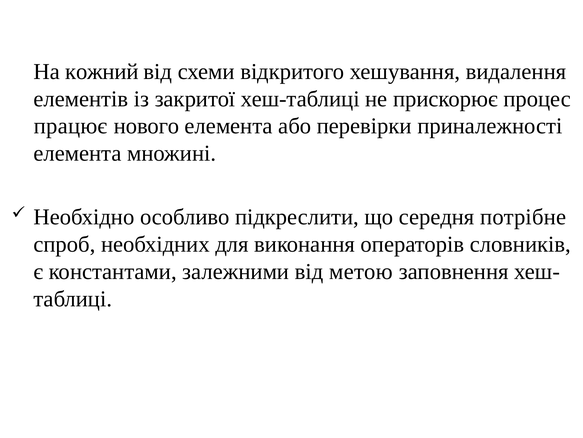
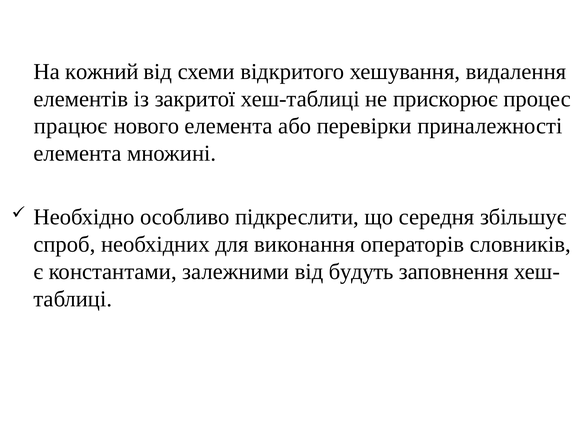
потрібне: потрібне -> збільшує
метою: метою -> будуть
